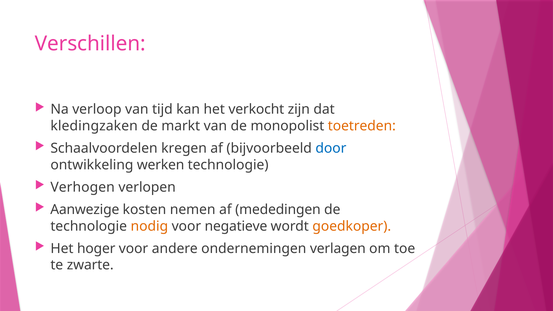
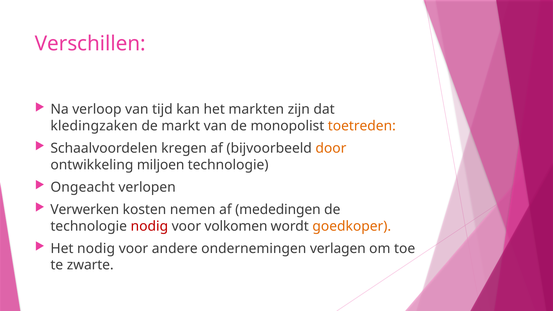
verkocht: verkocht -> markten
door colour: blue -> orange
werken: werken -> miljoen
Verhogen: Verhogen -> Ongeacht
Aanwezige: Aanwezige -> Verwerken
nodig at (149, 226) colour: orange -> red
negatieve: negatieve -> volkomen
Het hoger: hoger -> nodig
